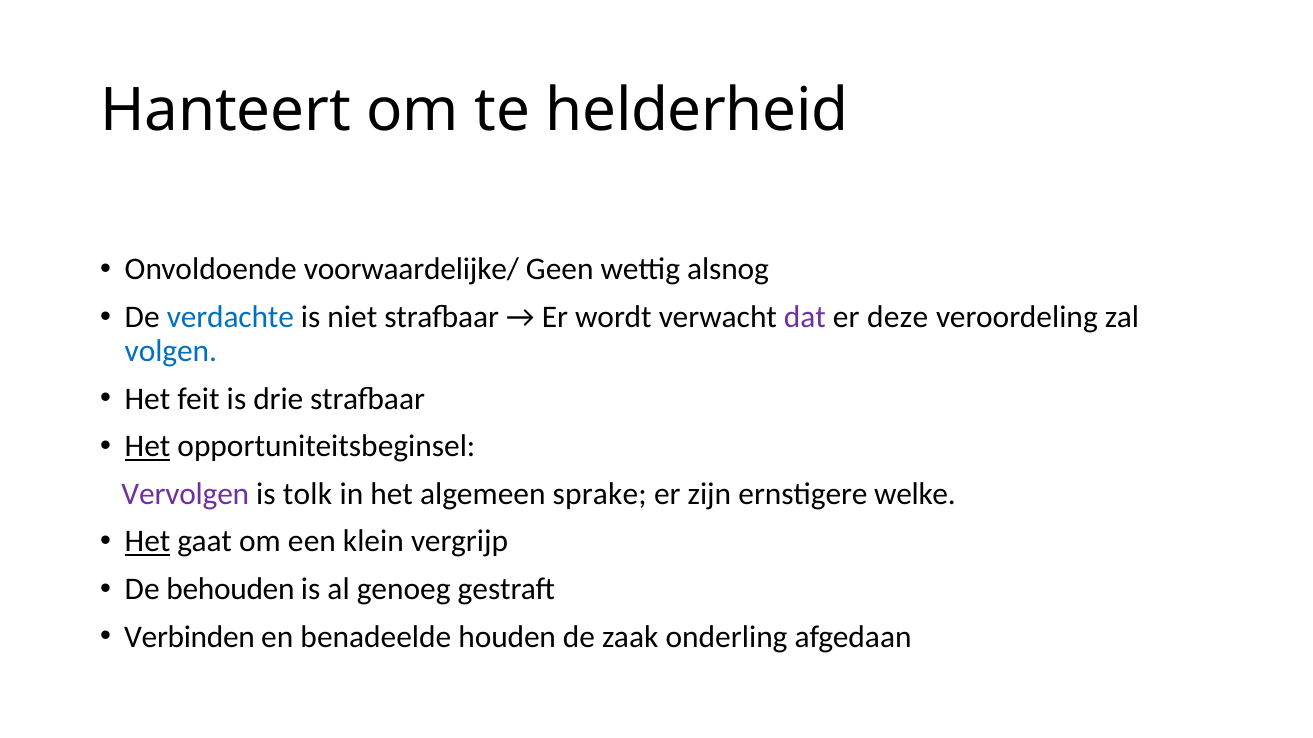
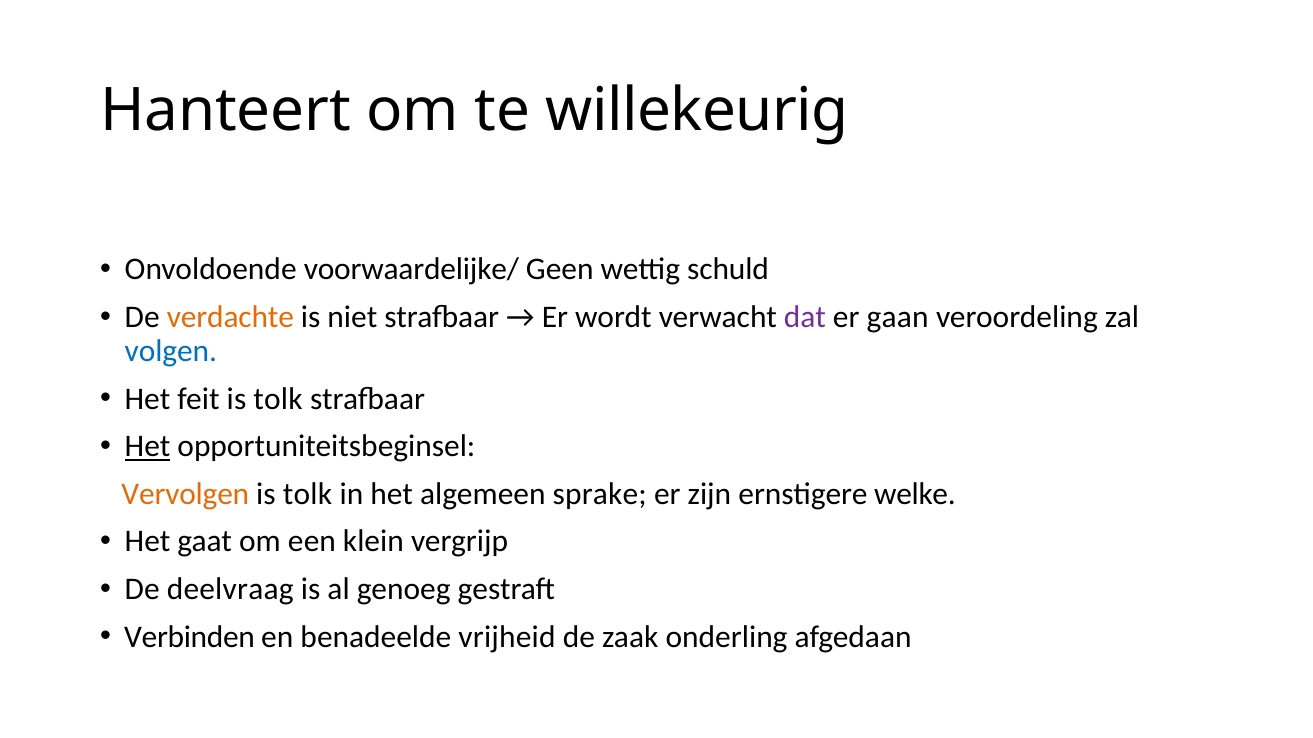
helderheid: helderheid -> willekeurig
alsnog: alsnog -> schuld
verdachte colour: blue -> orange
deze: deze -> gaan
feit is drie: drie -> tolk
Vervolgen colour: purple -> orange
Het at (148, 542) underline: present -> none
behouden: behouden -> deelvraag
houden: houden -> vrijheid
